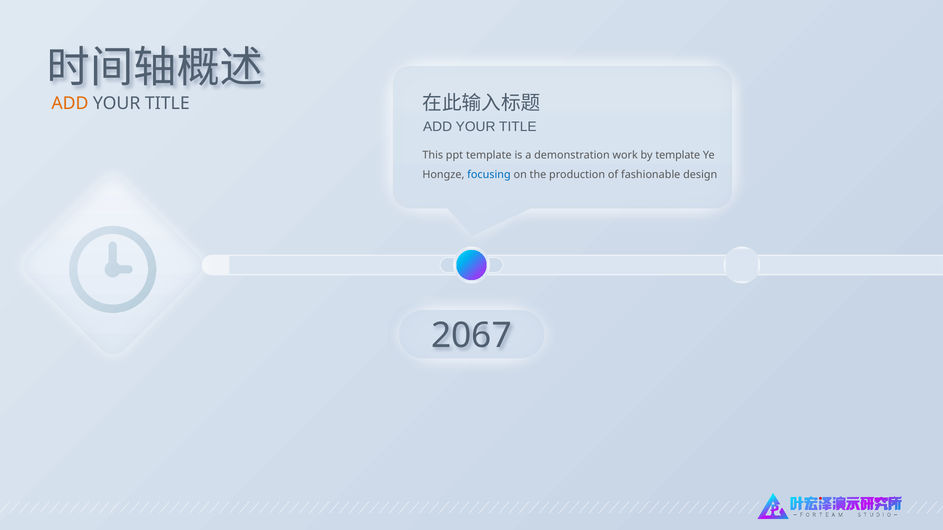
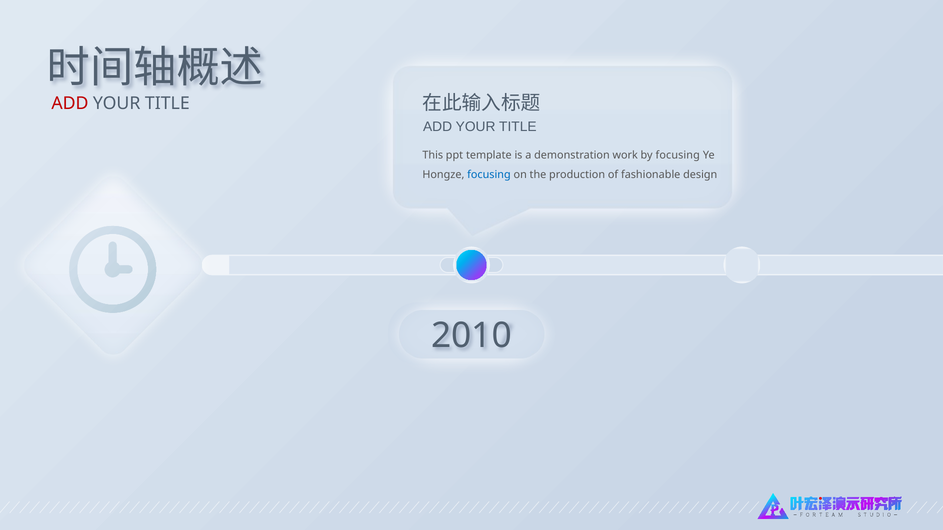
ADD at (70, 103) colour: orange -> red
by template: template -> focusing
2067: 2067 -> 2010
